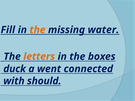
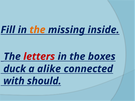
water: water -> inside
letters colour: orange -> red
went: went -> alike
